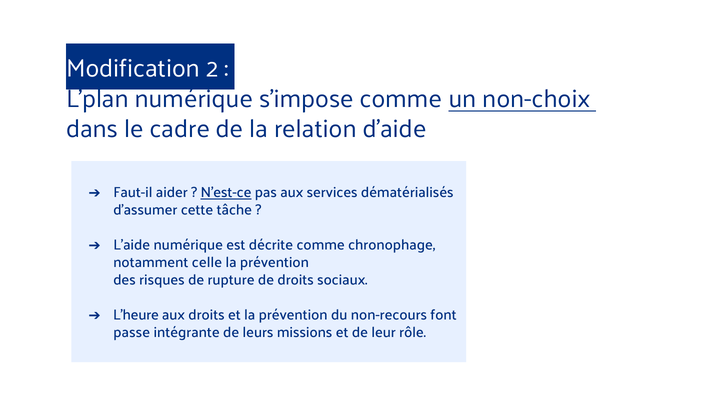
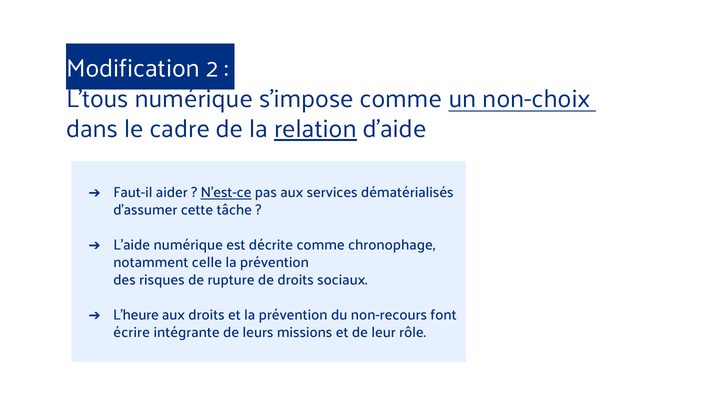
L’plan: L’plan -> L’tous
relation underline: none -> present
passe: passe -> écrire
